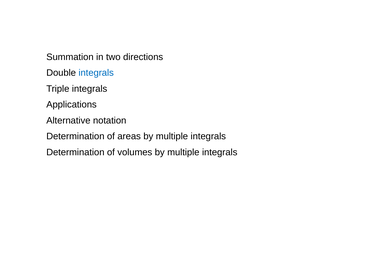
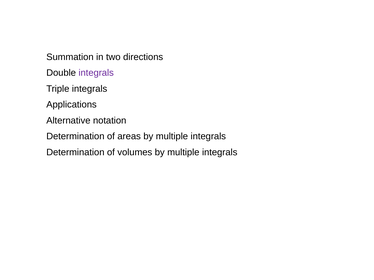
integrals at (96, 73) colour: blue -> purple
